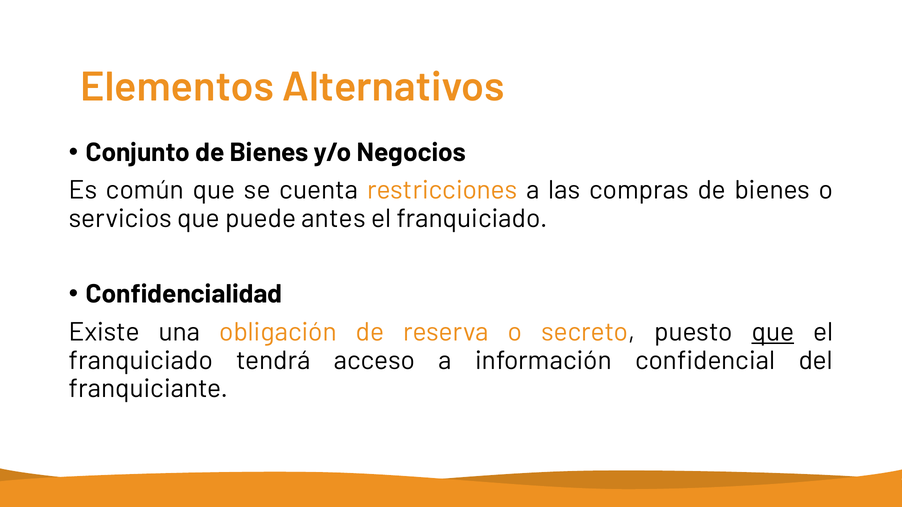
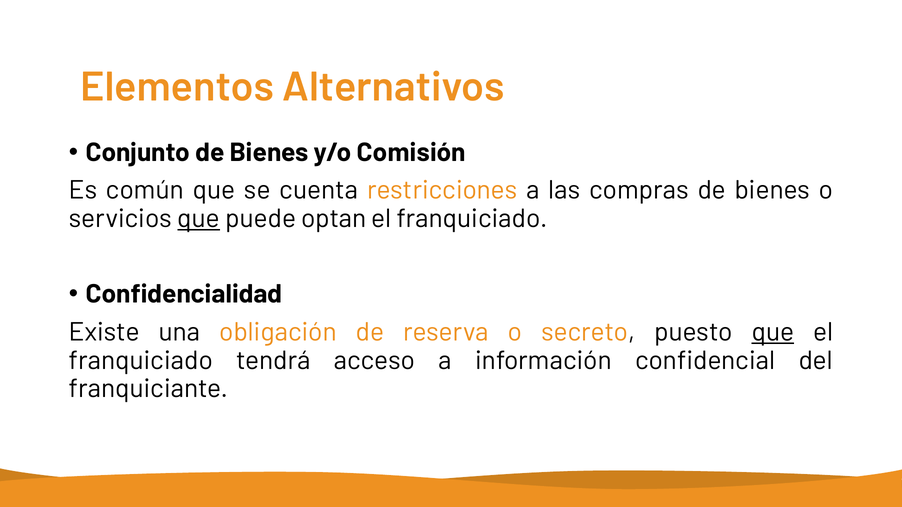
Negocios: Negocios -> Comisión
que at (199, 219) underline: none -> present
antes: antes -> optan
